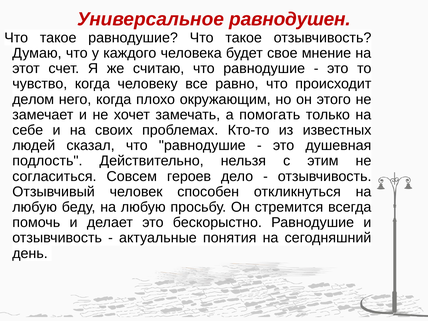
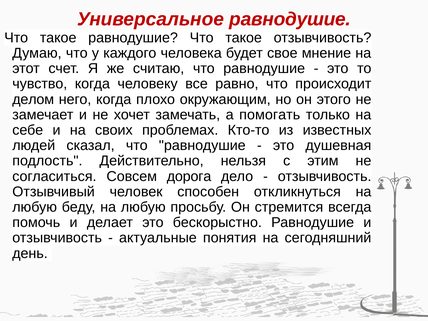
Универсальное равнодушен: равнодушен -> равнодушие
героев: героев -> дорога
